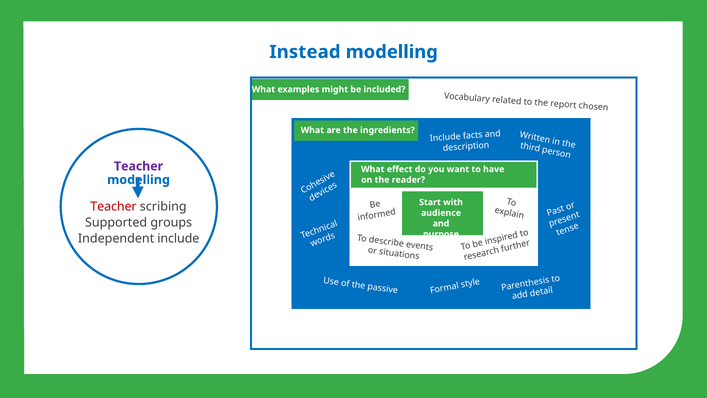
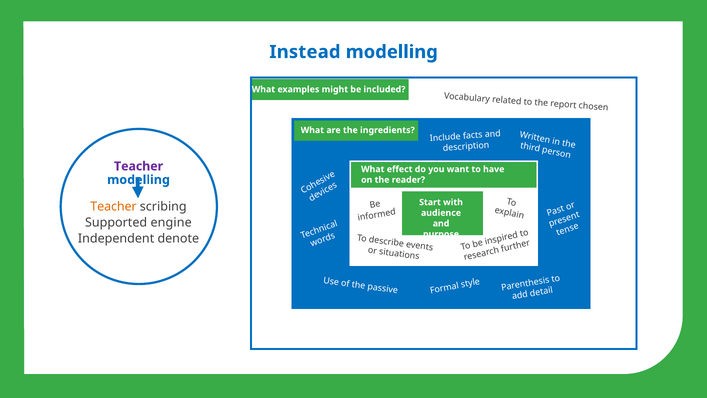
Teacher at (114, 206) colour: red -> orange
groups: groups -> engine
Independent include: include -> denote
